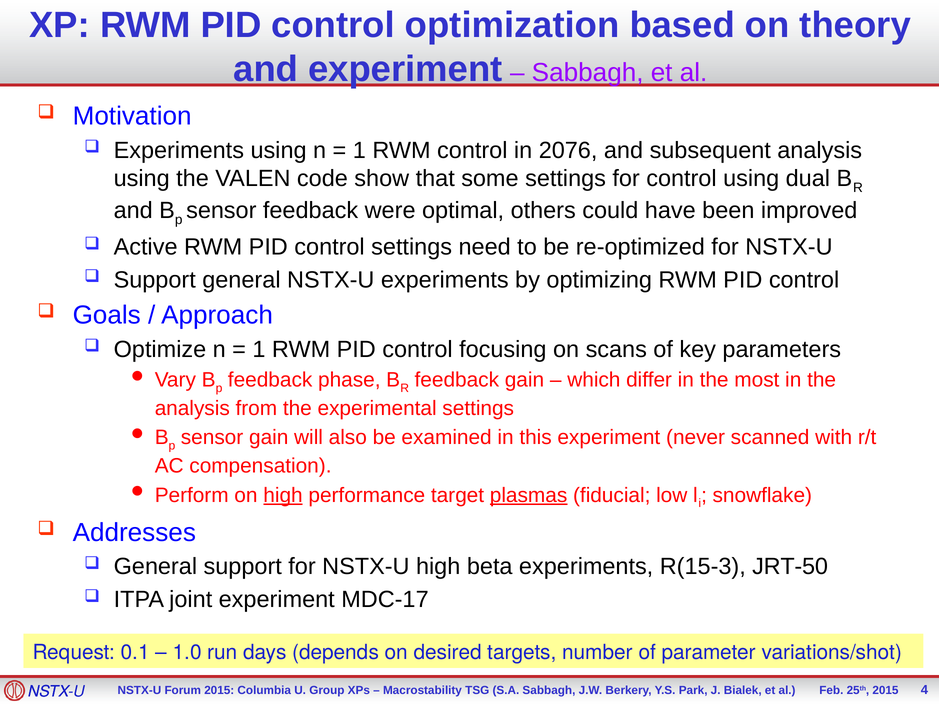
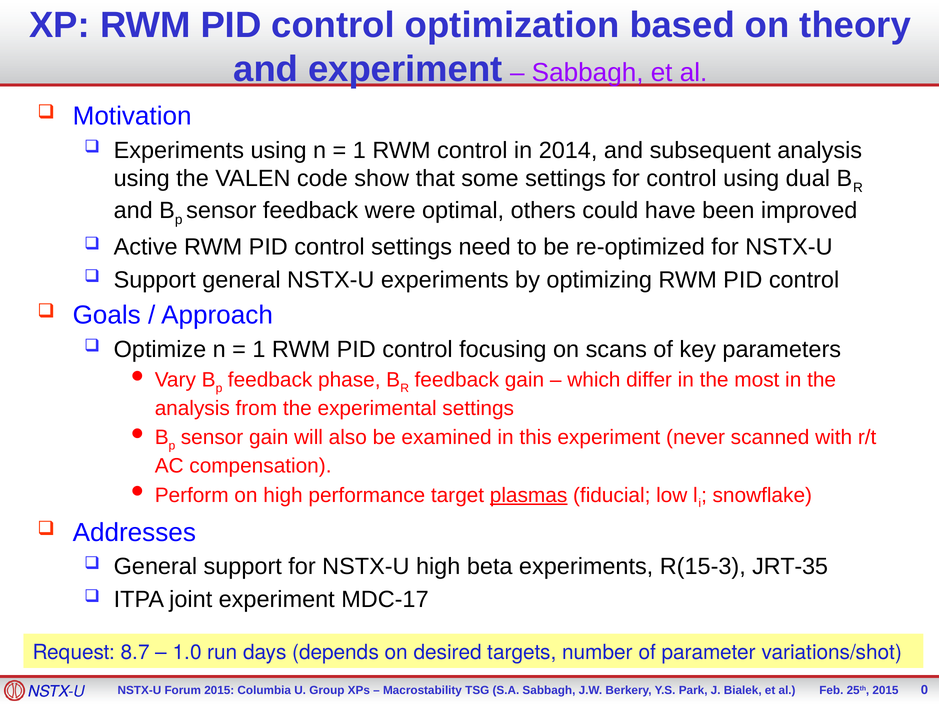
2076: 2076 -> 2014
high at (283, 495) underline: present -> none
JRT-50: JRT-50 -> JRT-35
0.1: 0.1 -> 8.7
4: 4 -> 0
